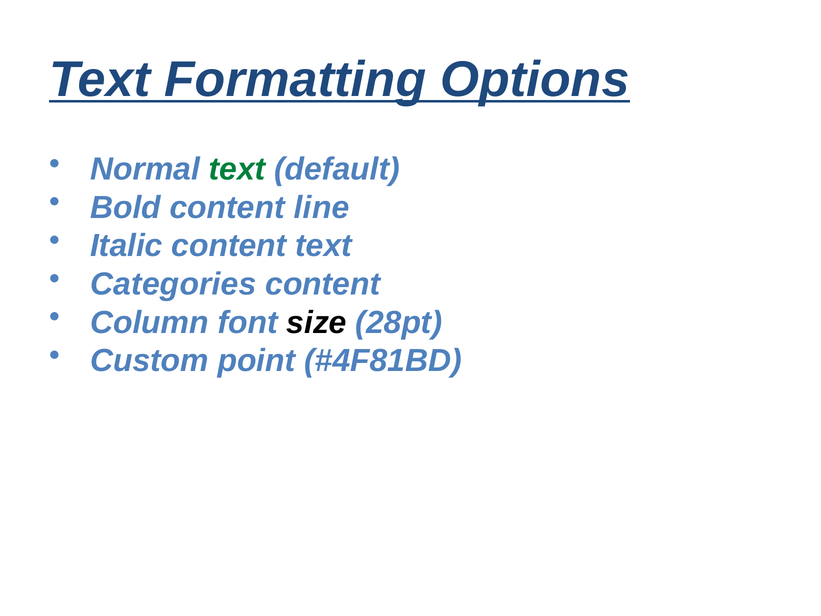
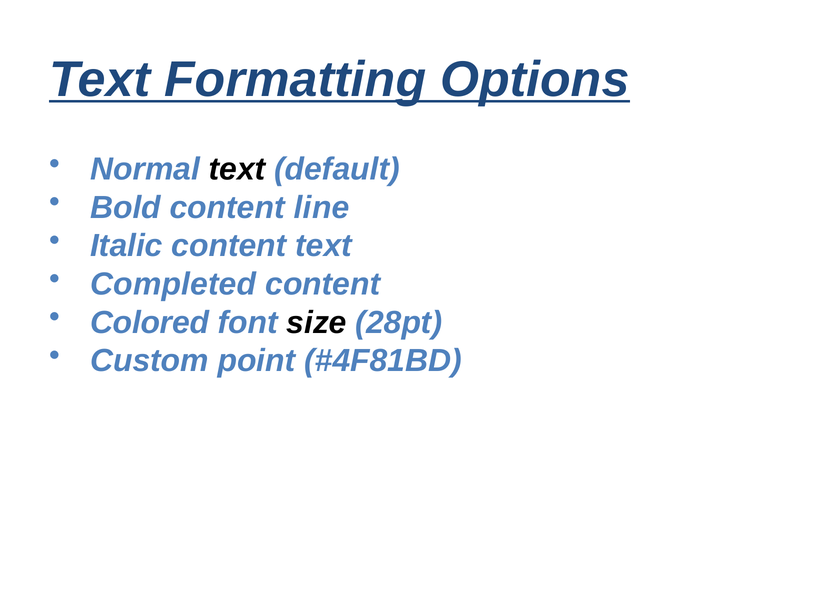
text at (237, 169) colour: green -> black
Categories: Categories -> Completed
Column: Column -> Colored
